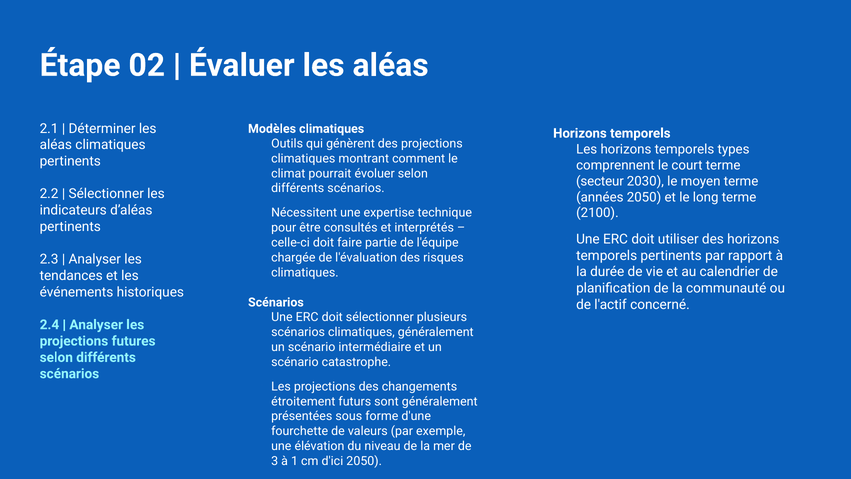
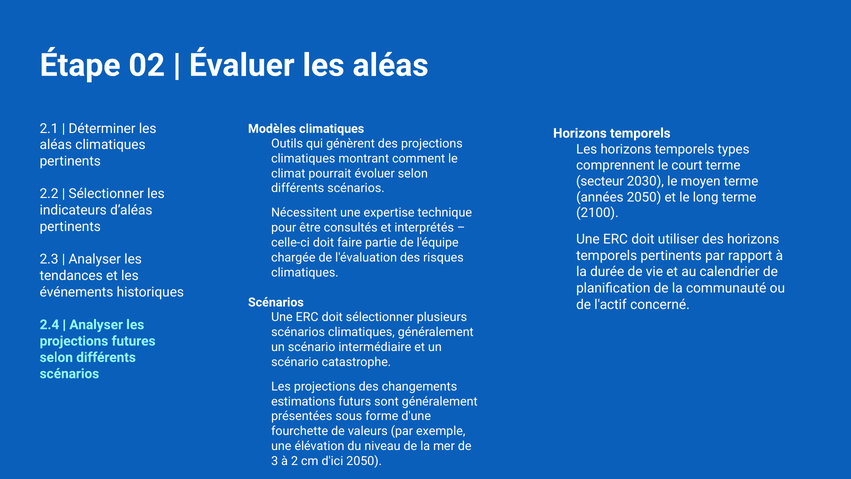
étroitement: étroitement -> estimations
1: 1 -> 2
